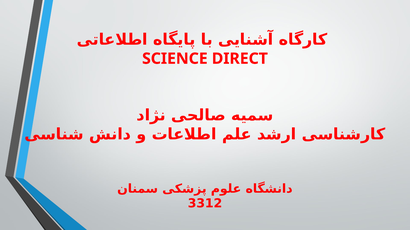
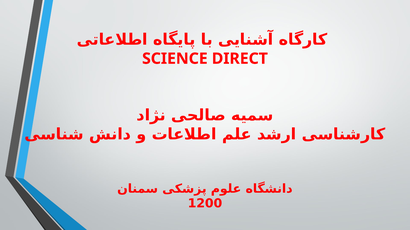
3312: 3312 -> 1200
